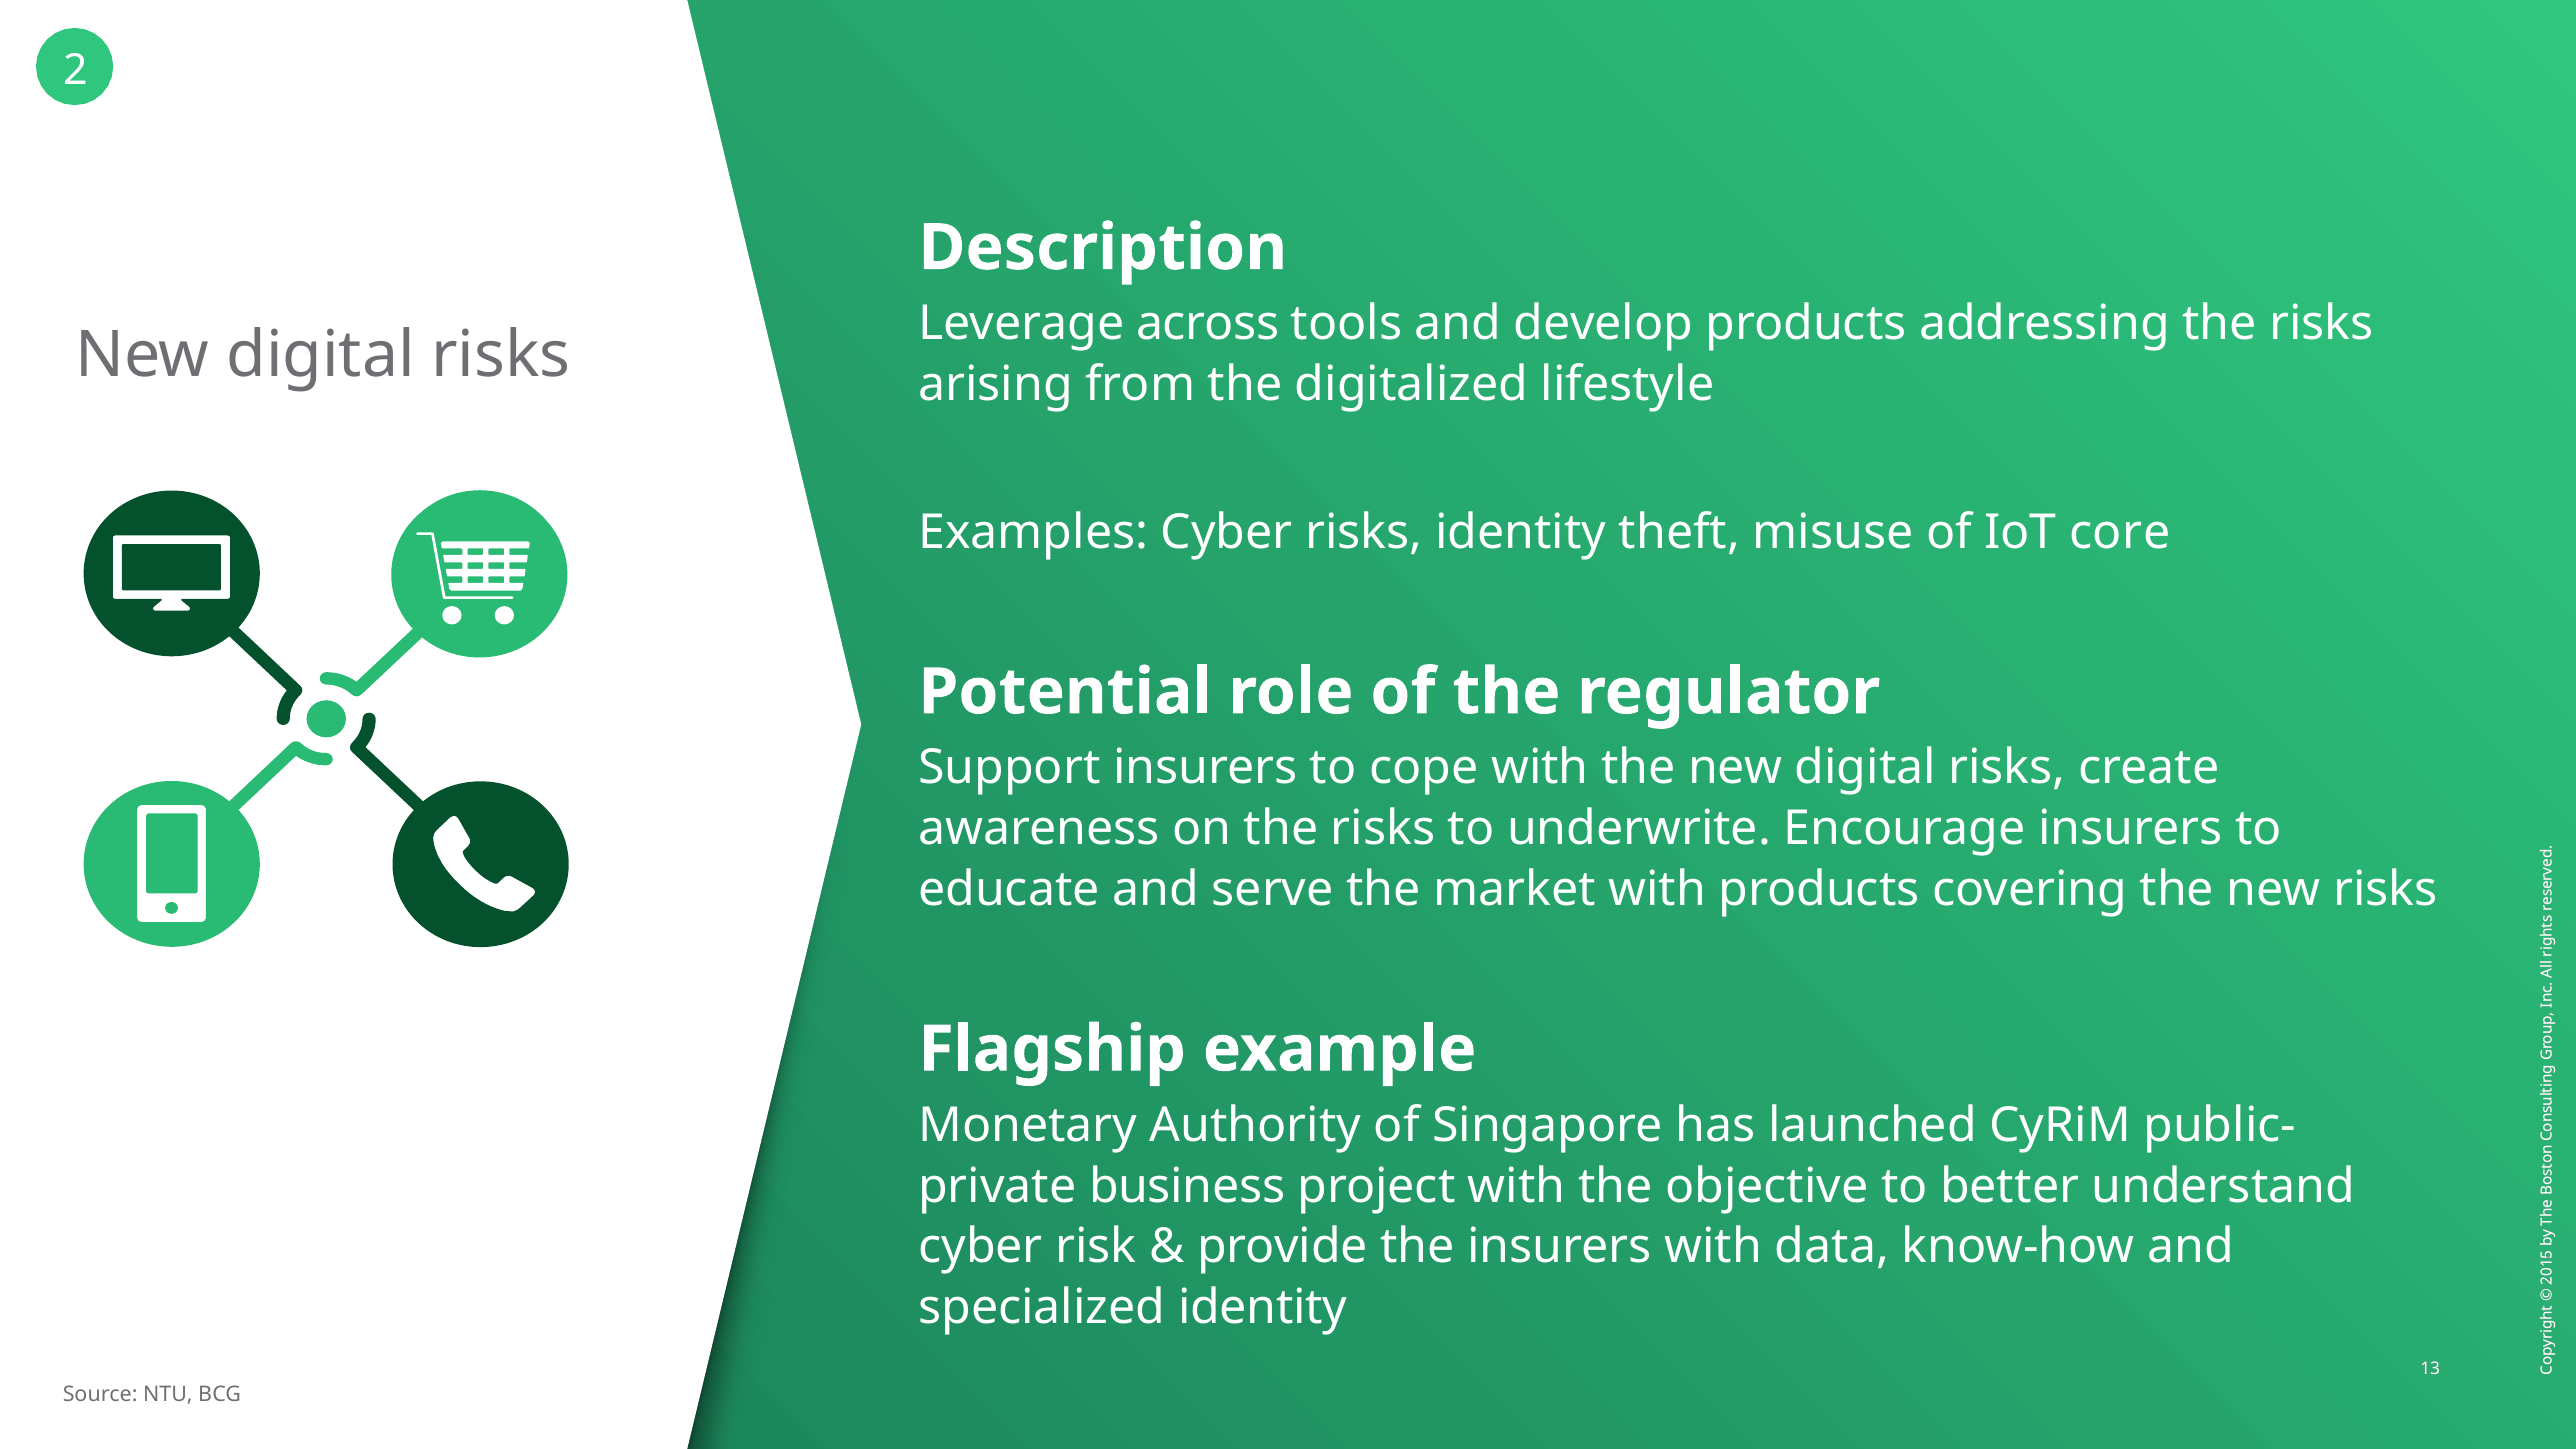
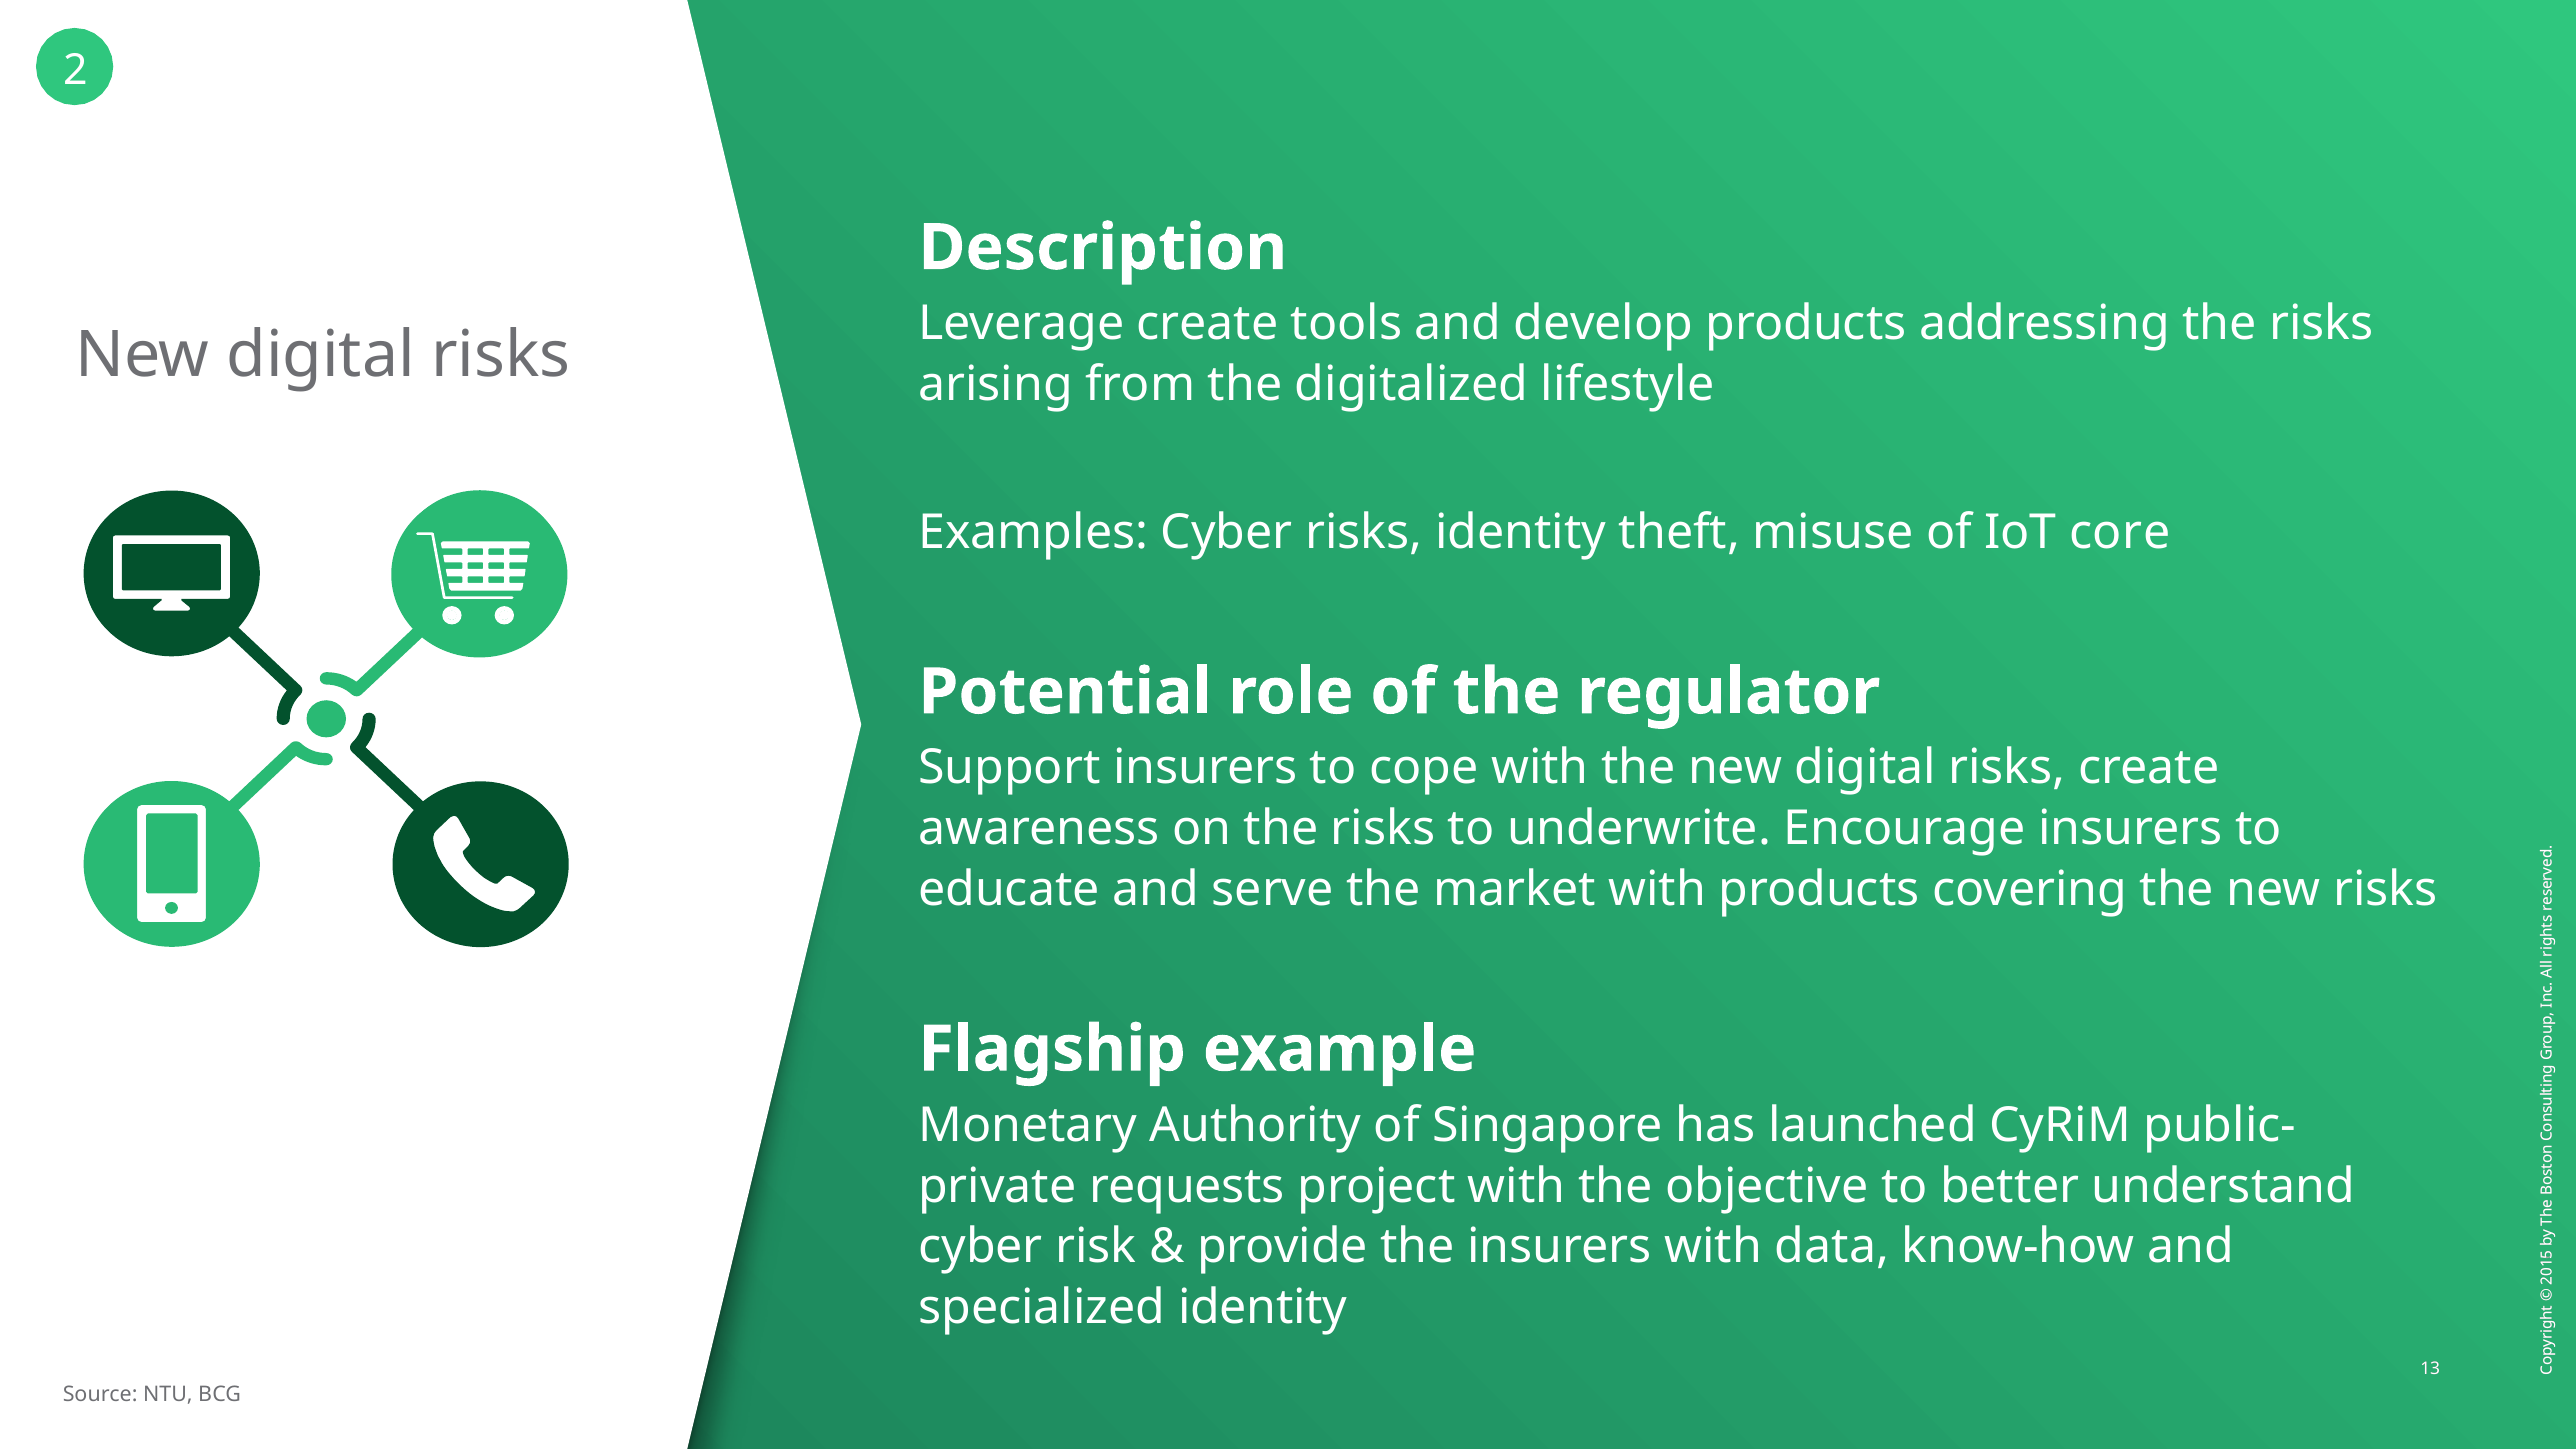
Leverage across: across -> create
business: business -> requests
